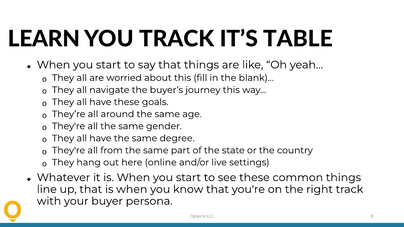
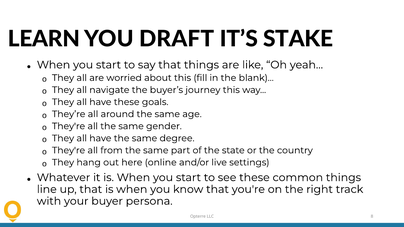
YOU TRACK: TRACK -> DRAFT
TABLE: TABLE -> STAKE
